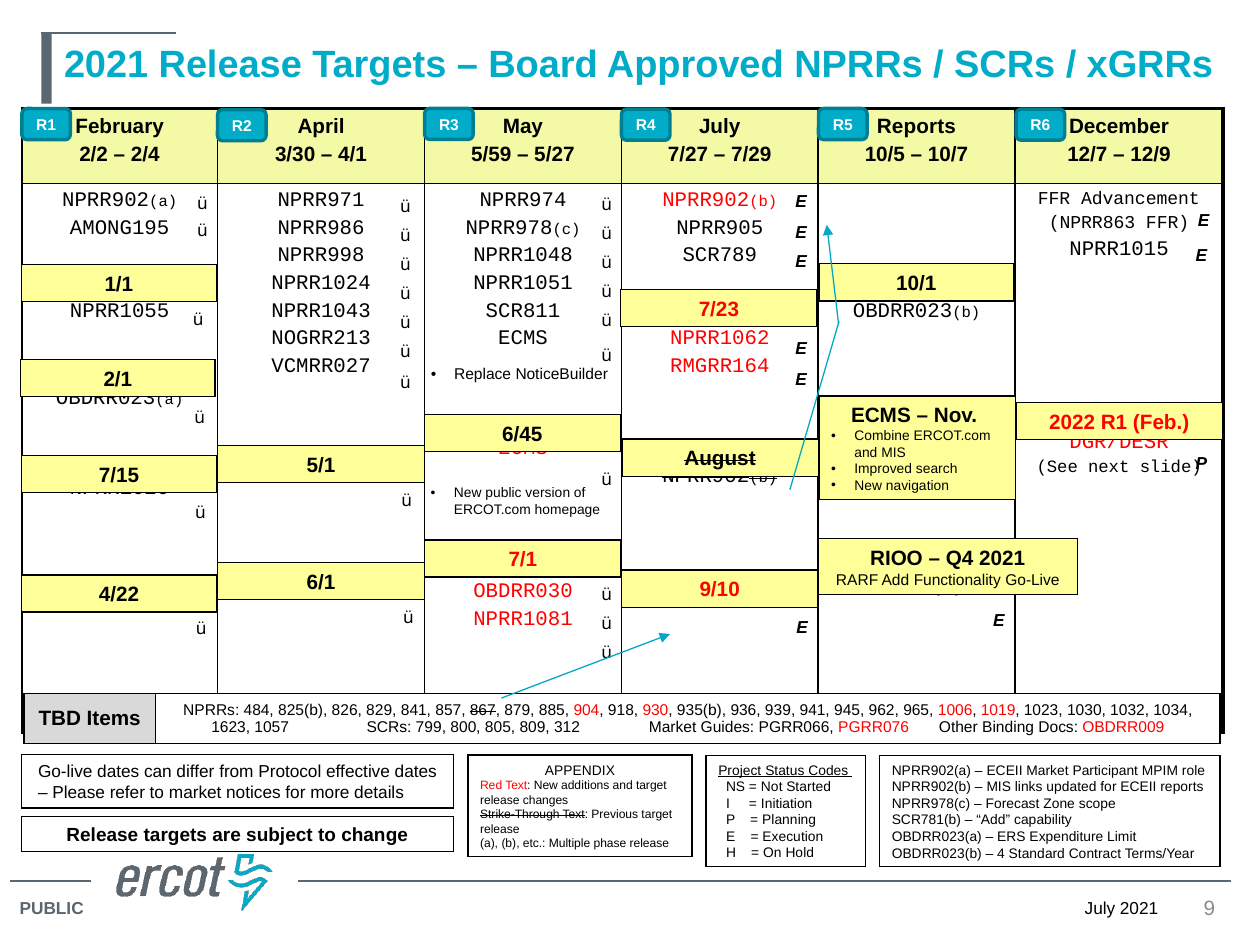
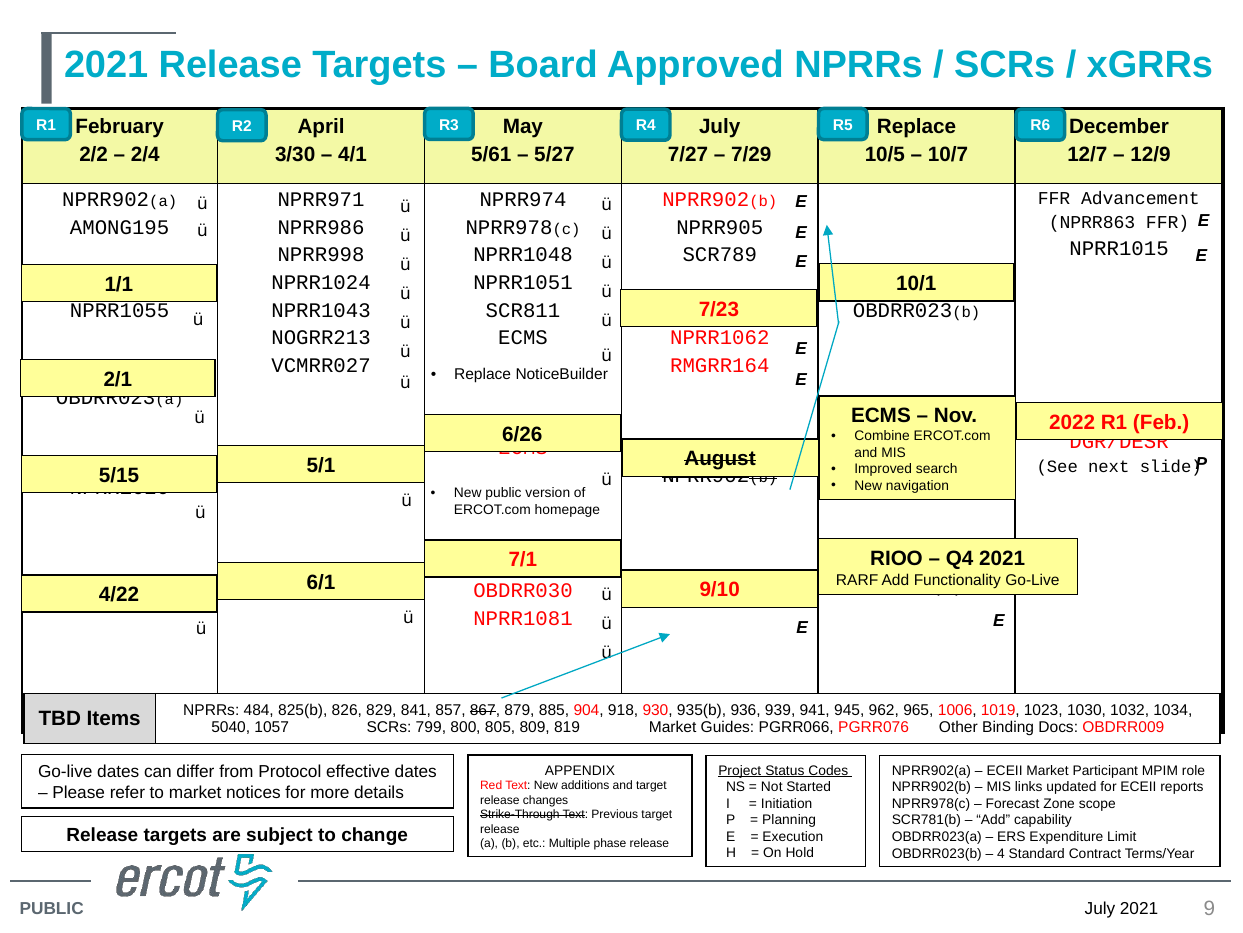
Reports at (916, 127): Reports -> Replace
5/59: 5/59 -> 5/61
6/45: 6/45 -> 6/26
7/15: 7/15 -> 5/15
1623: 1623 -> 5040
312: 312 -> 819
